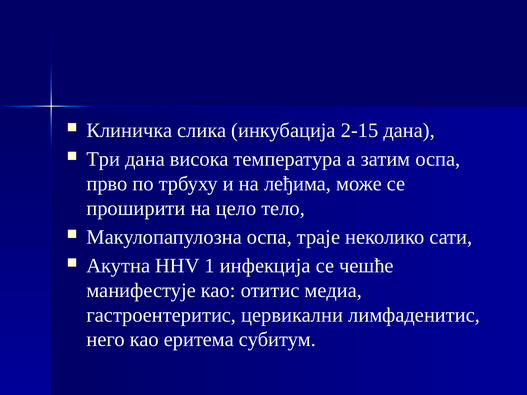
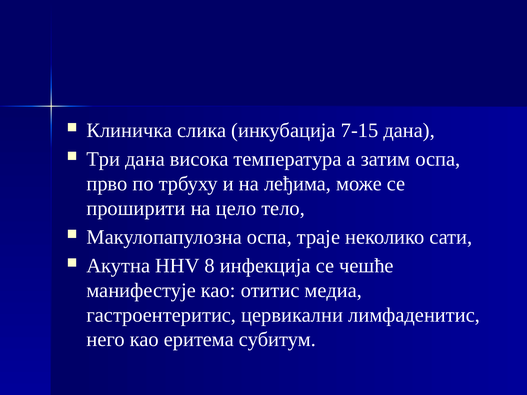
2-15: 2-15 -> 7-15
1: 1 -> 8
